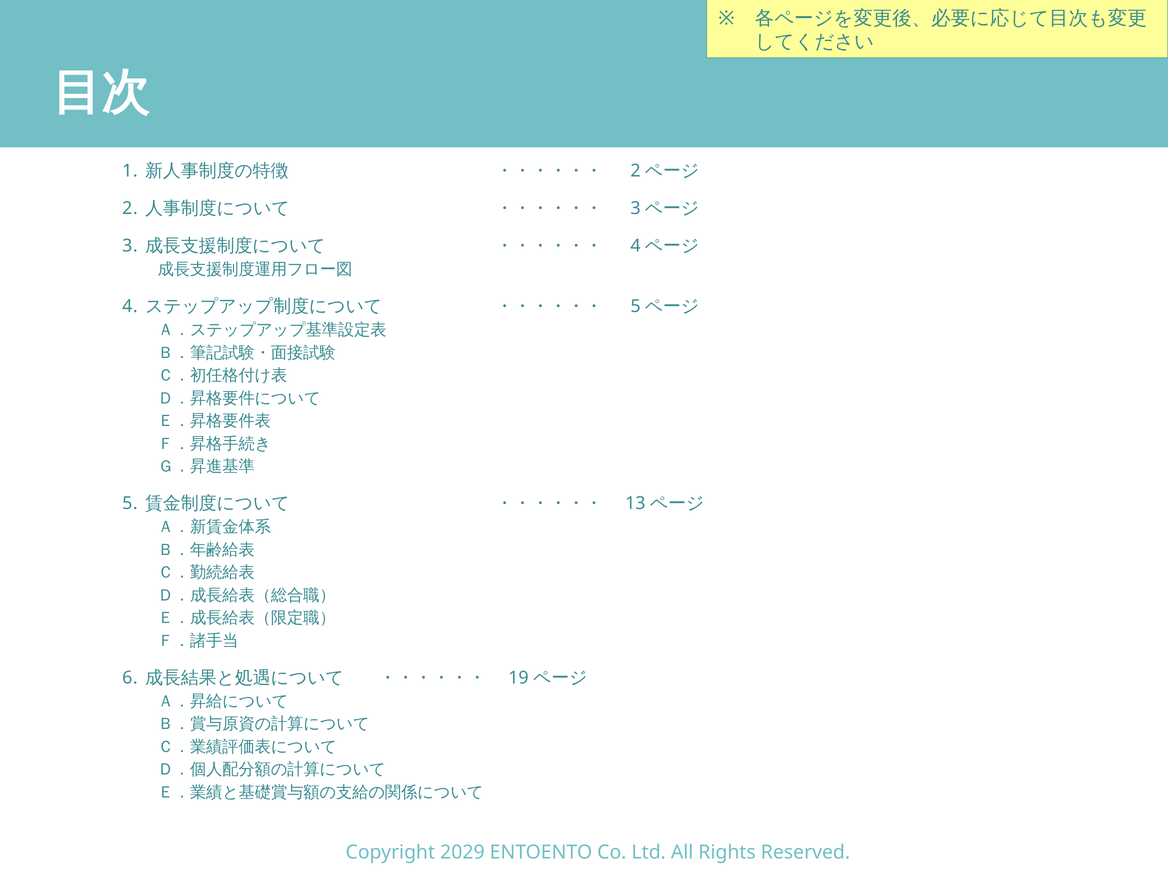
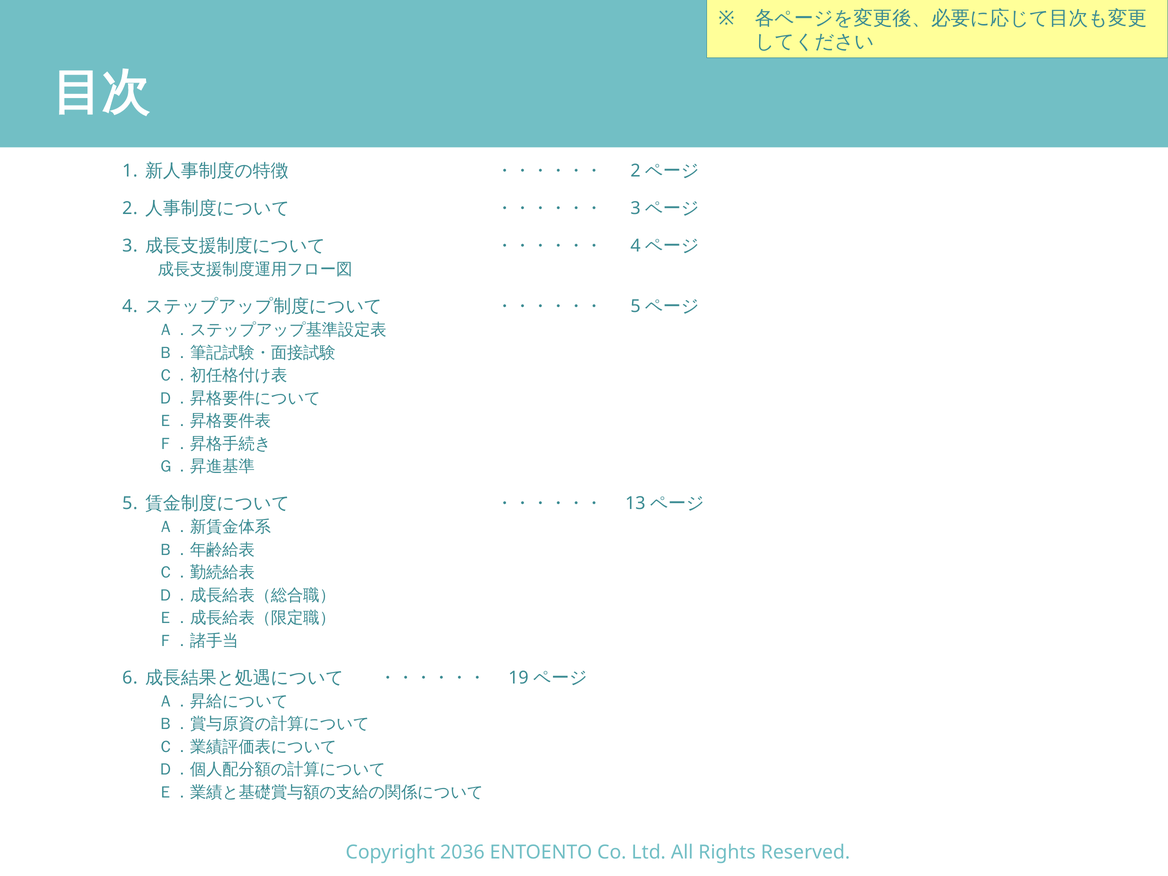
2029: 2029 -> 2036
